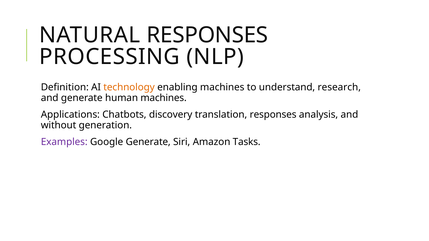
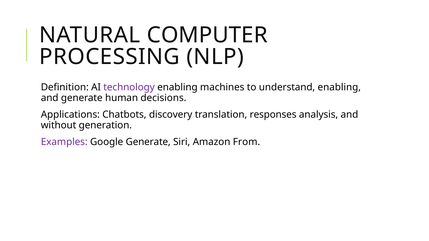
NATURAL RESPONSES: RESPONSES -> COMPUTER
technology colour: orange -> purple
understand research: research -> enabling
human machines: machines -> decisions
Tasks: Tasks -> From
